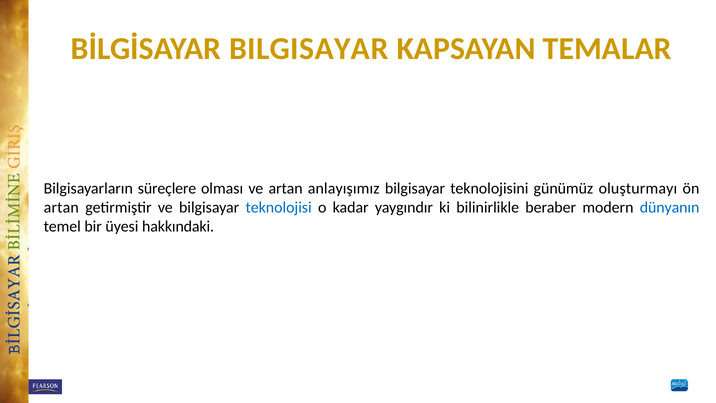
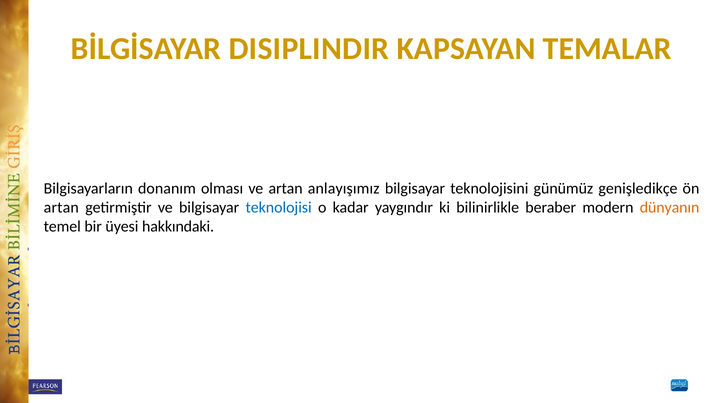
BİLGİSAYAR BILGISAYAR: BILGISAYAR -> DISIPLINDIR
süreçlere: süreçlere -> donanım
oluşturmayı: oluşturmayı -> genişledikçe
dünyanın colour: blue -> orange
